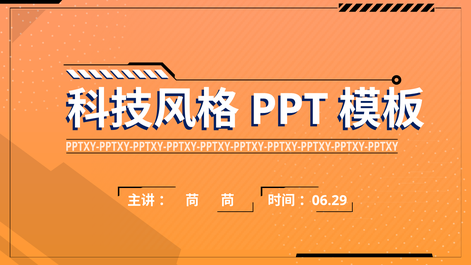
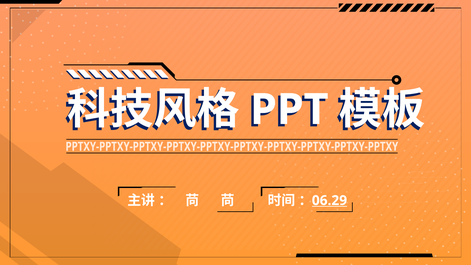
06.29 underline: none -> present
